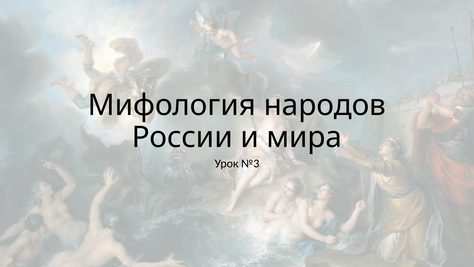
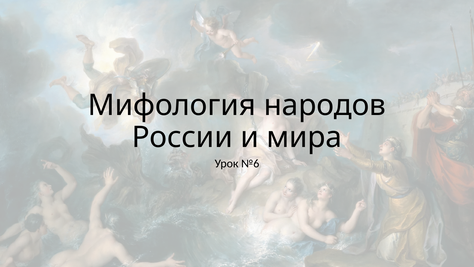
№3: №3 -> №6
